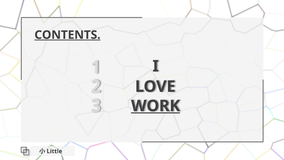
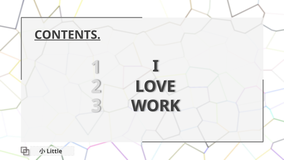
WORK underline: present -> none
